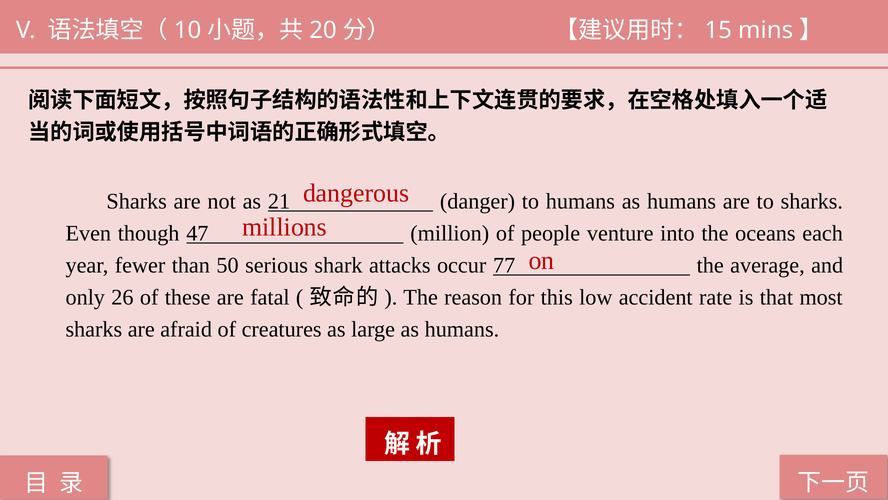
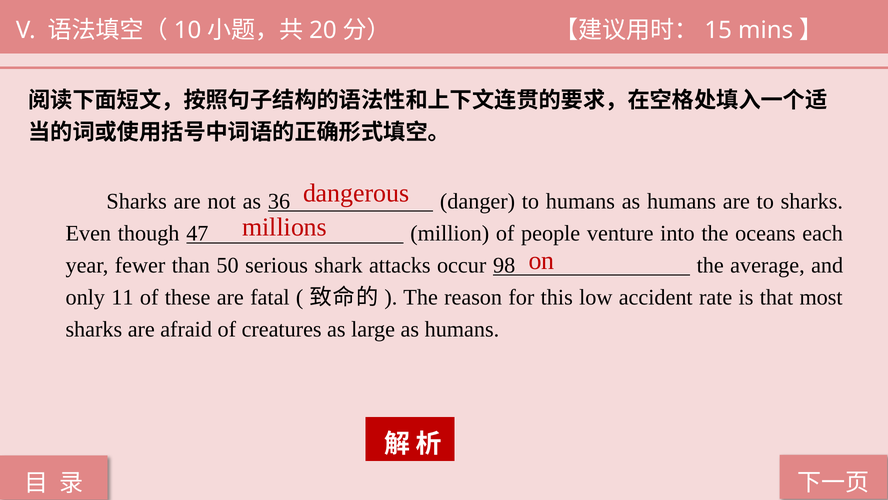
21: 21 -> 36
77: 77 -> 98
26: 26 -> 11
